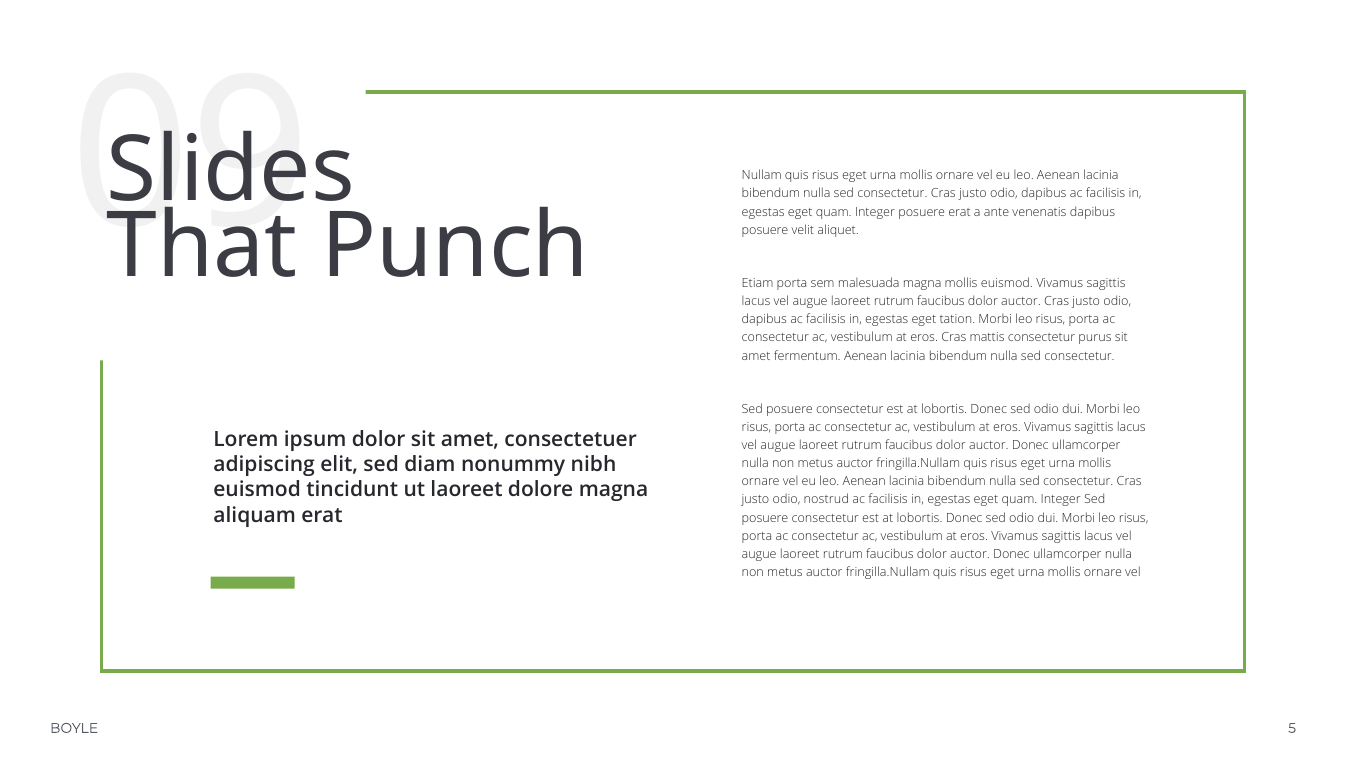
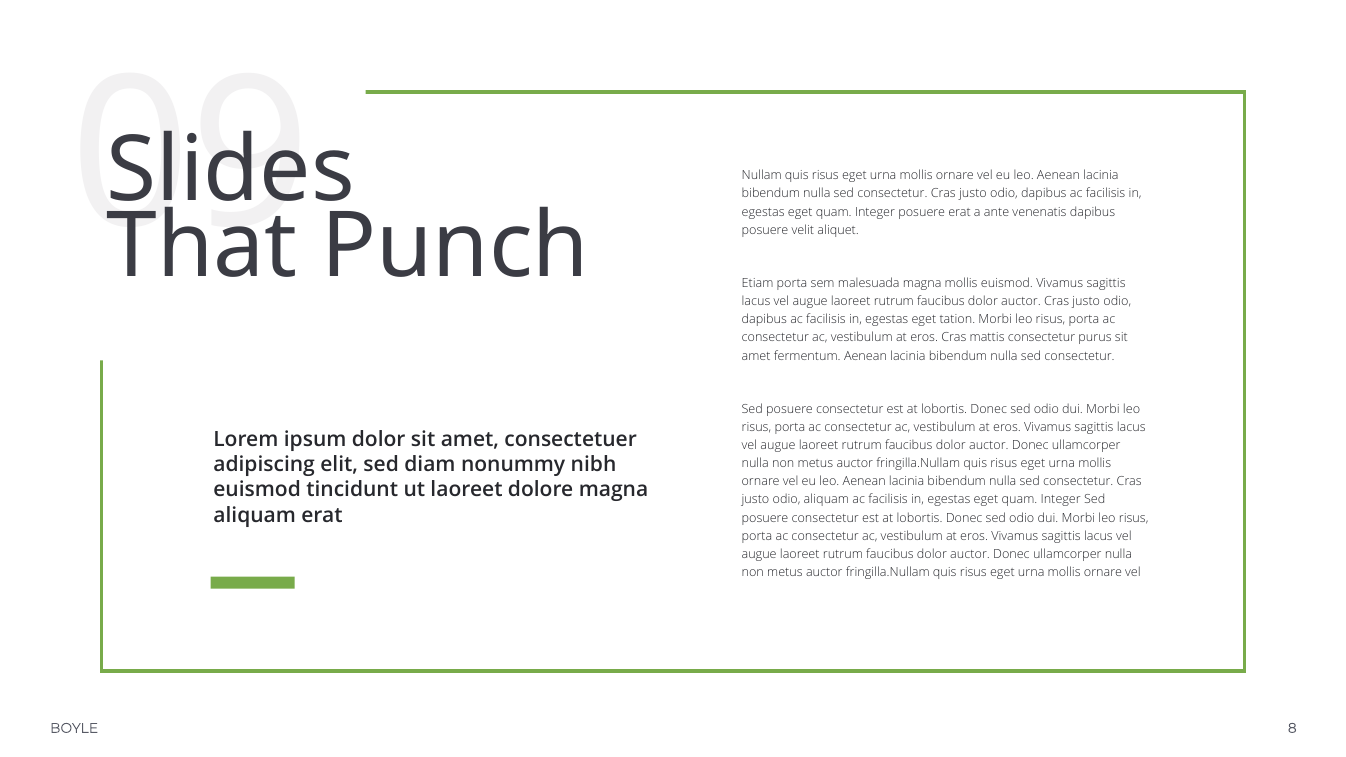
odio nostrud: nostrud -> aliquam
5: 5 -> 8
